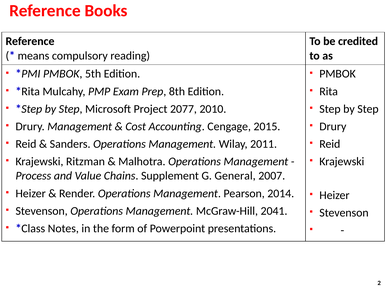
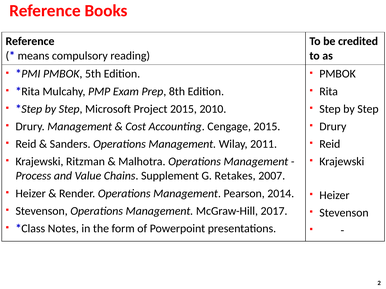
Project 2077: 2077 -> 2015
General: General -> Retakes
2041: 2041 -> 2017
